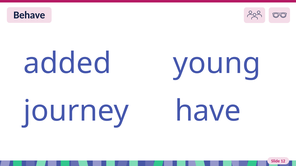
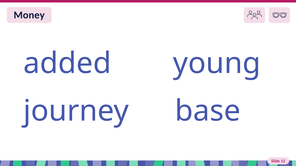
Behave: Behave -> Money
have: have -> base
